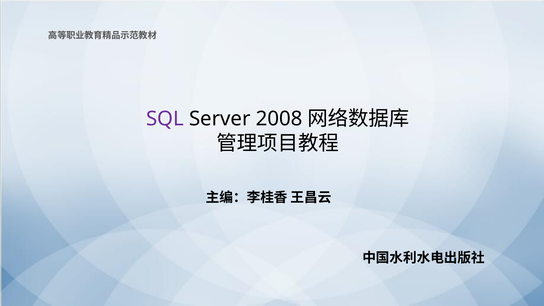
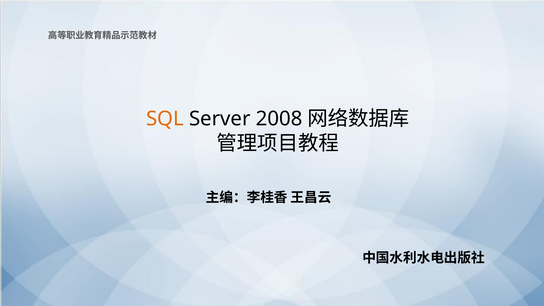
SQL colour: purple -> orange
